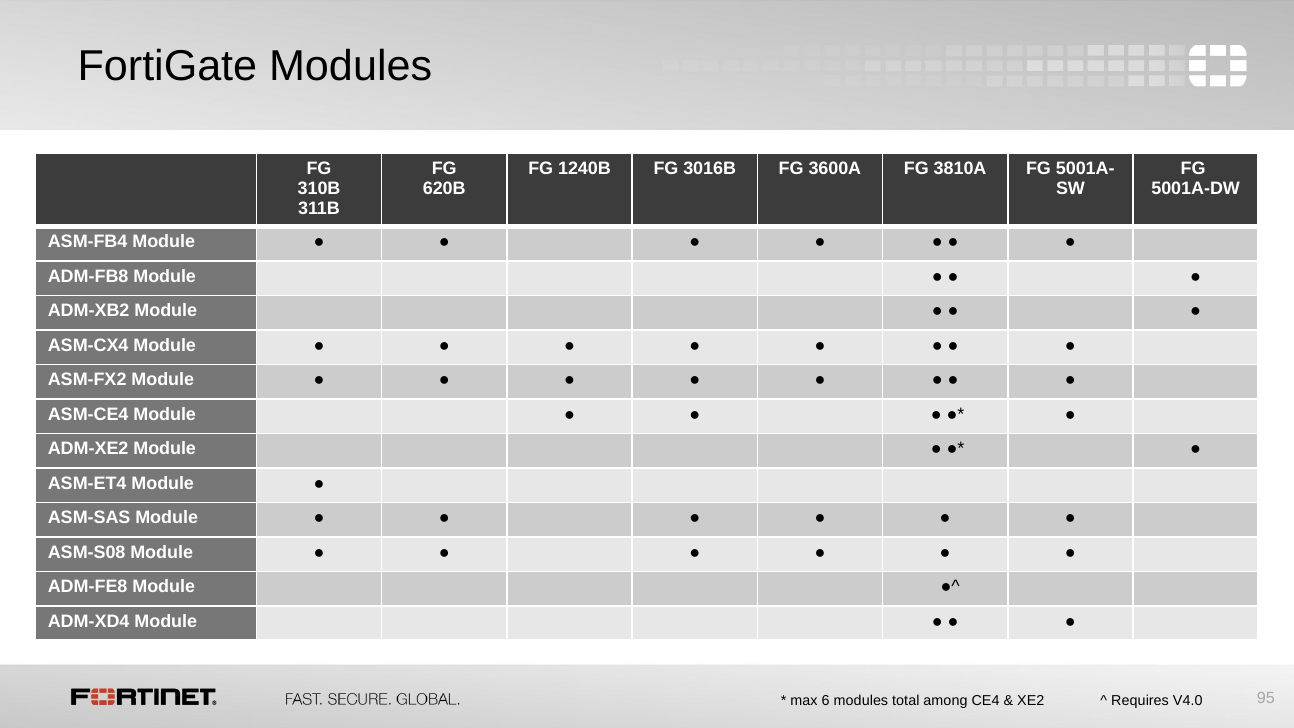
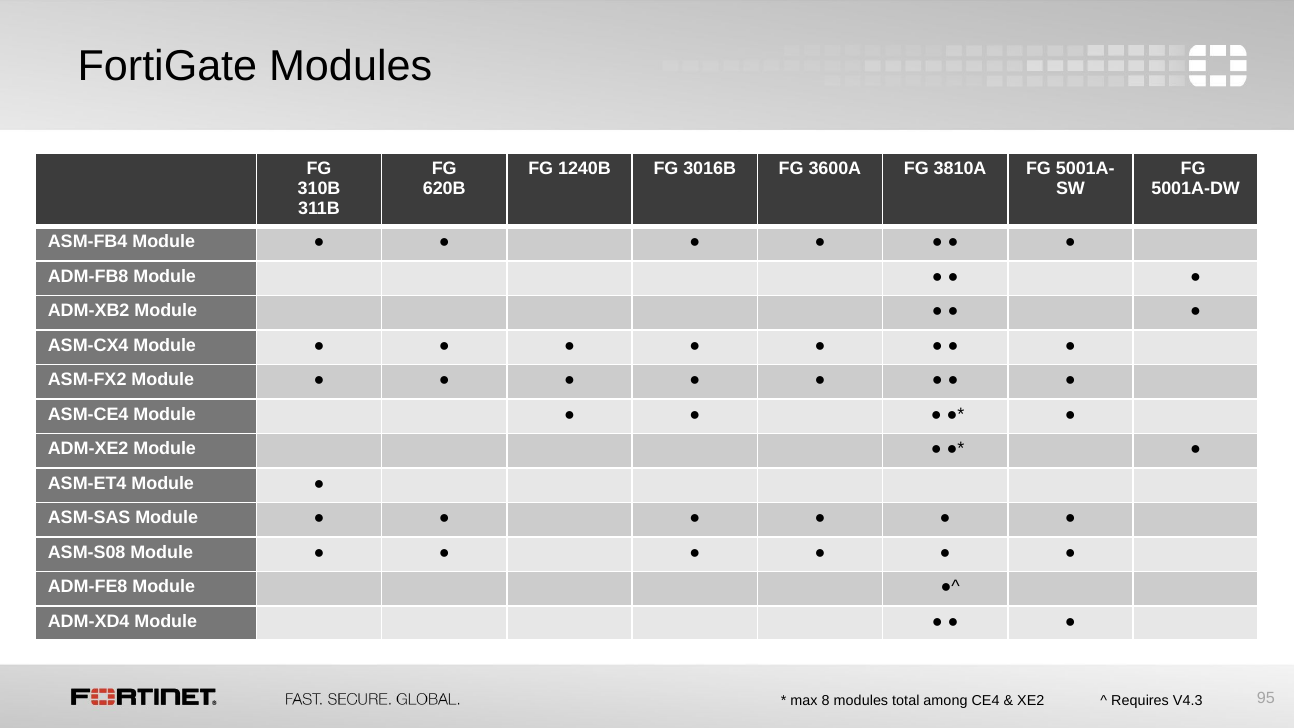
6: 6 -> 8
V4.0: V4.0 -> V4.3
